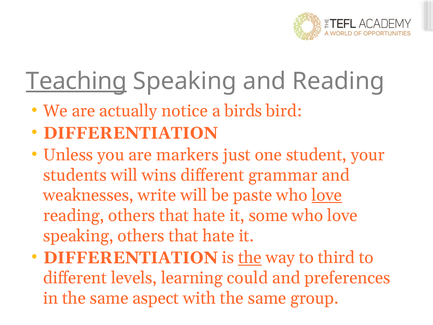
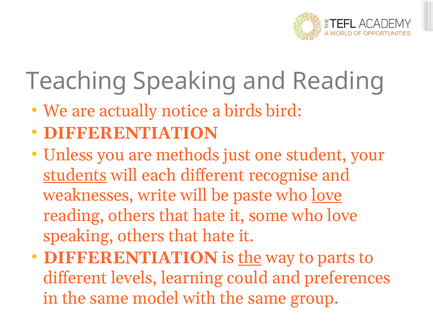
Teaching underline: present -> none
markers: markers -> methods
students underline: none -> present
wins: wins -> each
grammar: grammar -> recognise
third: third -> parts
aspect: aspect -> model
